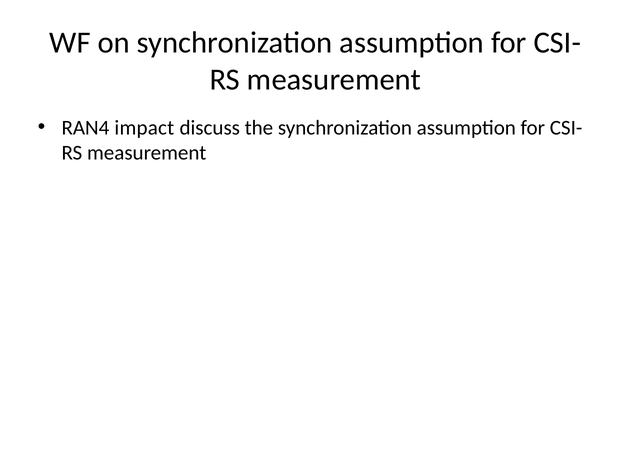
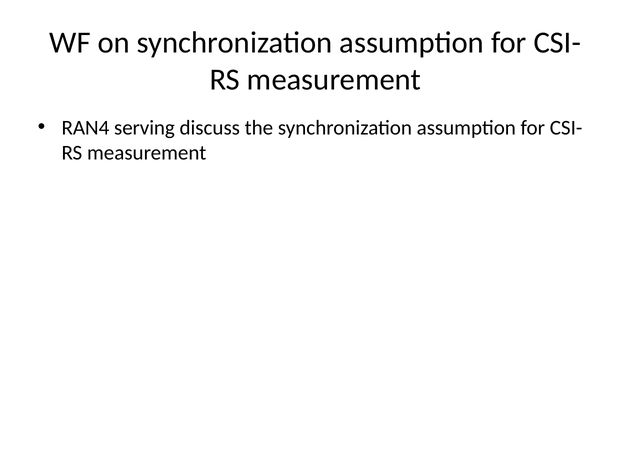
impact: impact -> serving
